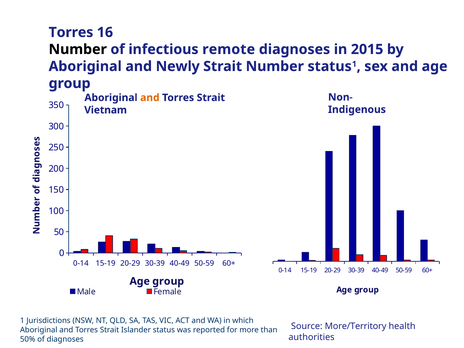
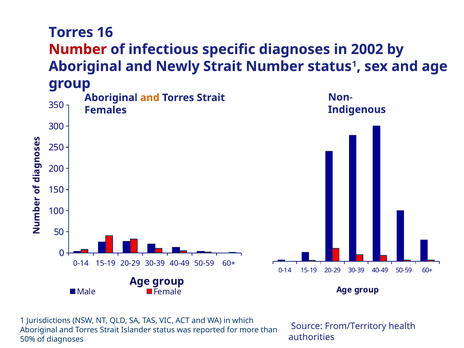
Number at (78, 49) colour: black -> red
remote: remote -> specific
2015: 2015 -> 2002
Vietnam: Vietnam -> Females
More/Territory: More/Territory -> From/Territory
